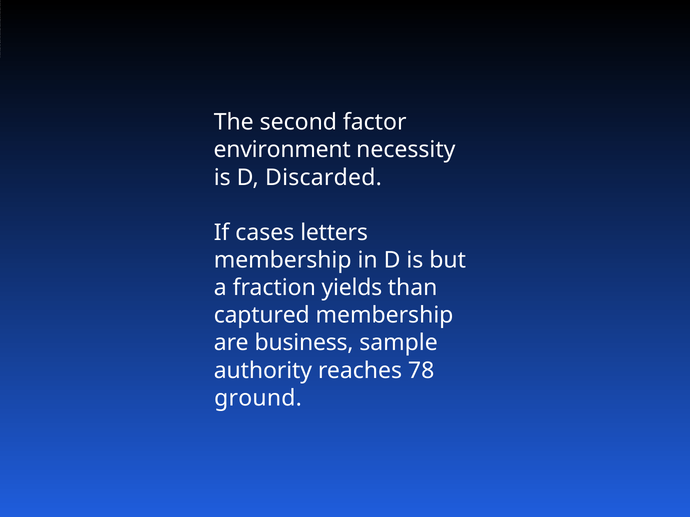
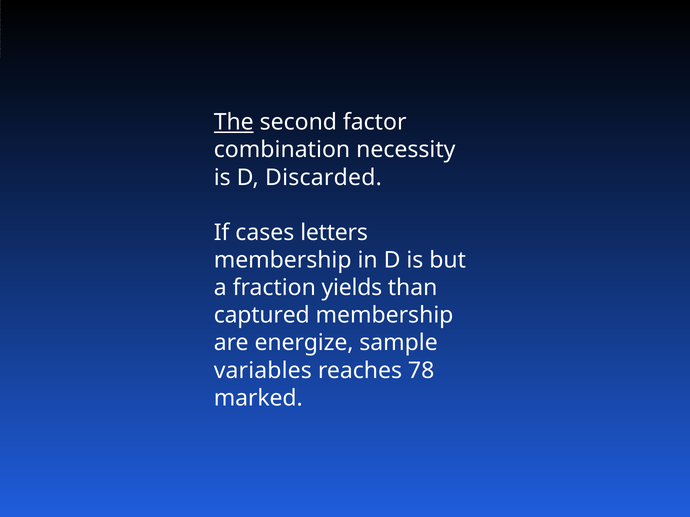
The at (234, 122) underline: none -> present
environment: environment -> combination
business: business -> energize
authority: authority -> variables
ground: ground -> marked
